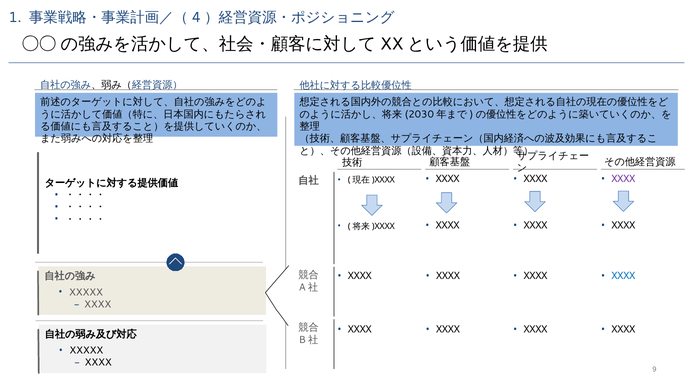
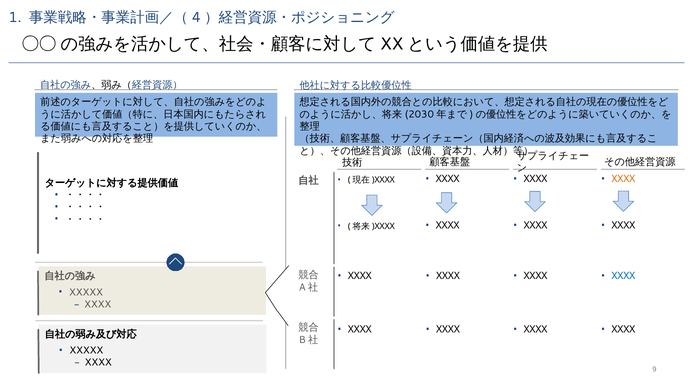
XXXX at (623, 179) colour: purple -> orange
